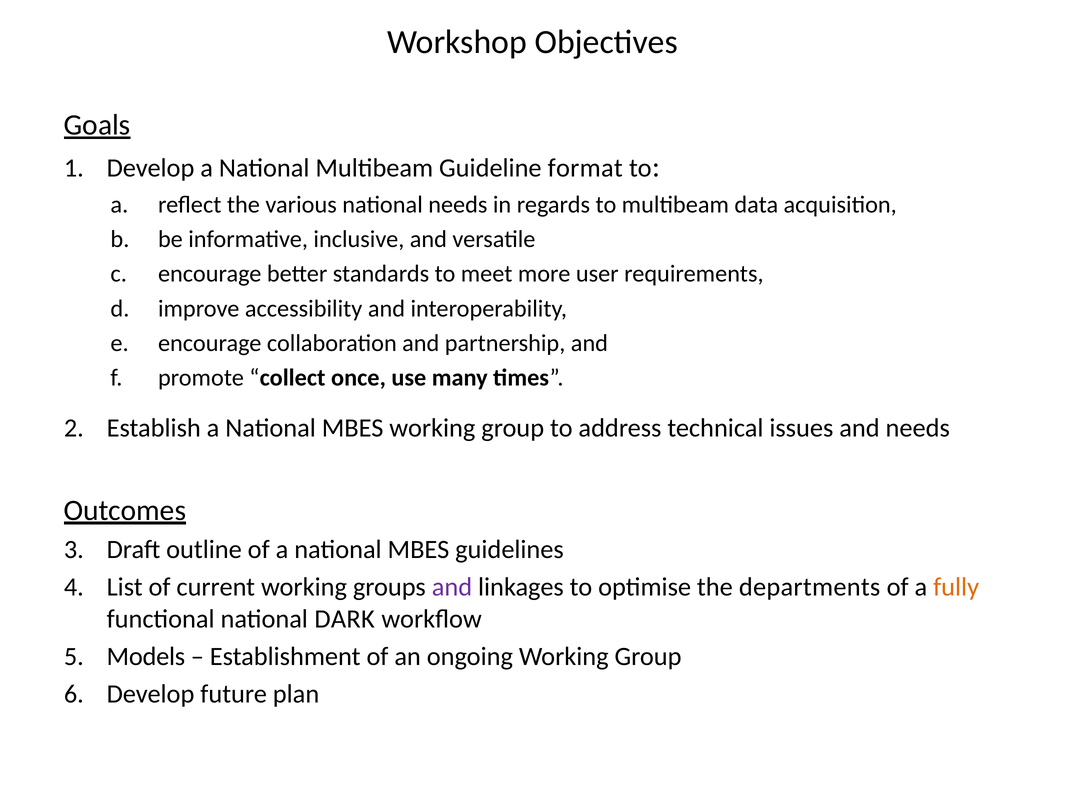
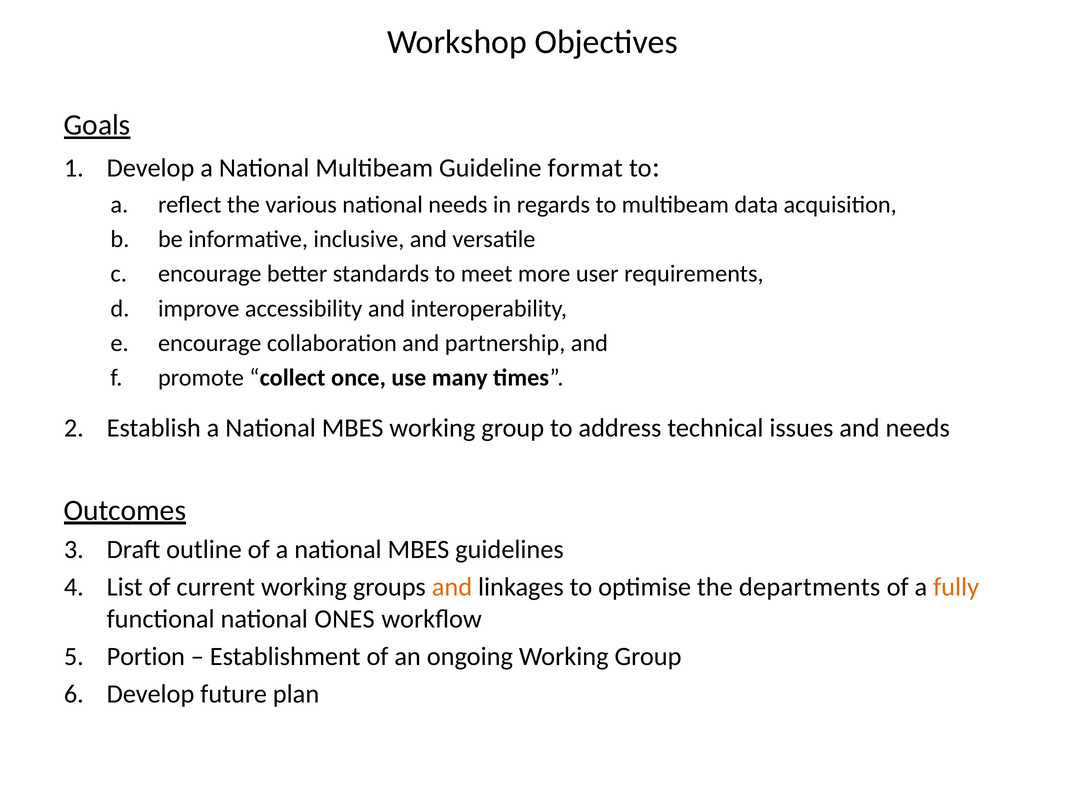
and at (452, 587) colour: purple -> orange
DARK: DARK -> ONES
Models: Models -> Portion
